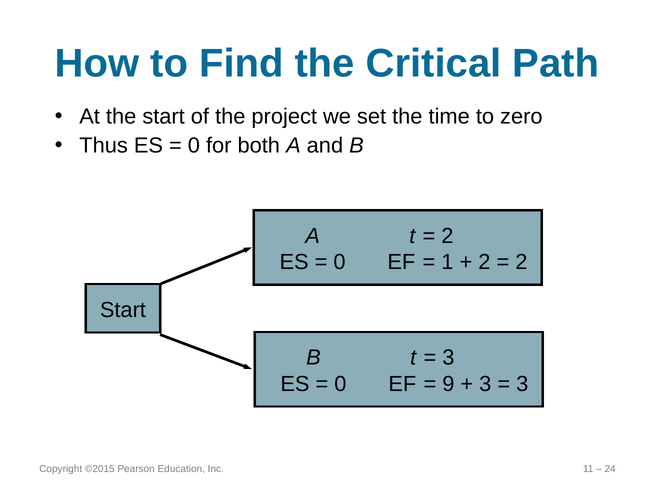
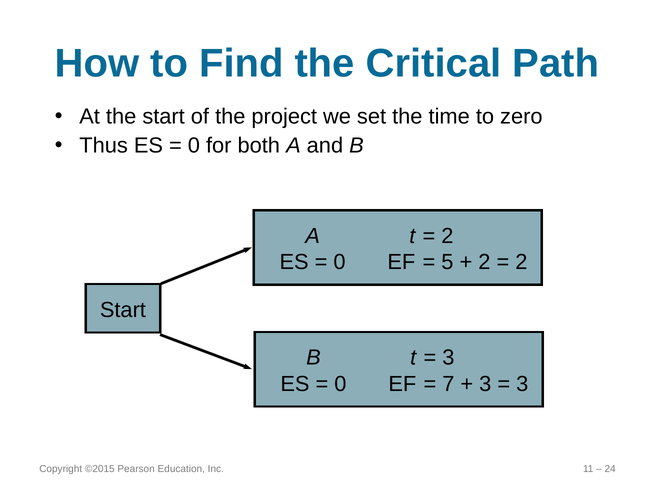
1: 1 -> 5
9: 9 -> 7
